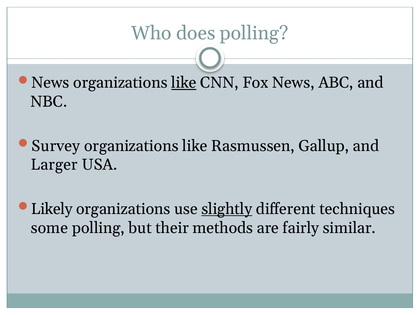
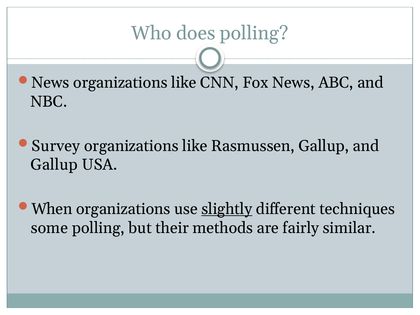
like at (184, 83) underline: present -> none
Larger at (54, 165): Larger -> Gallup
Likely: Likely -> When
